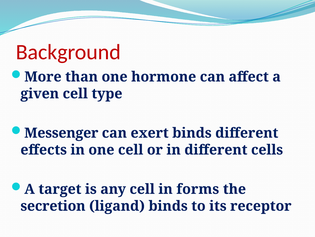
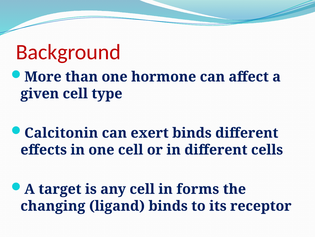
Messenger: Messenger -> Calcitonin
secretion: secretion -> changing
